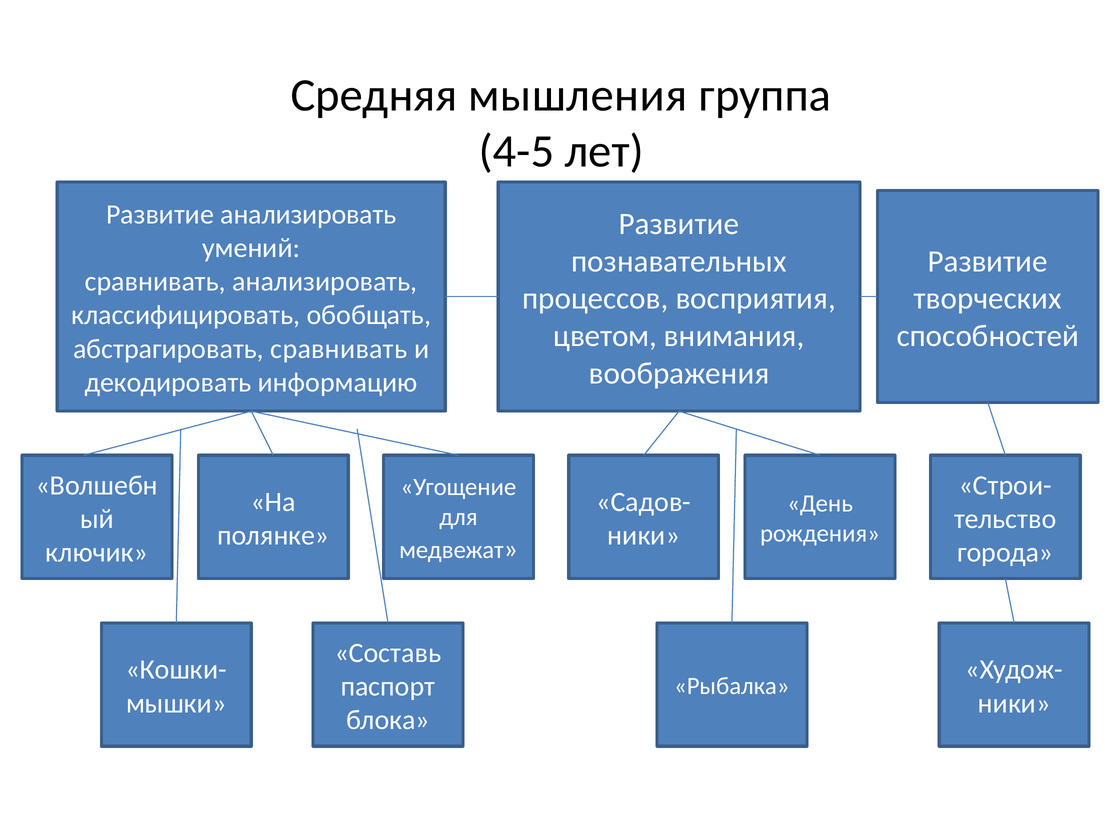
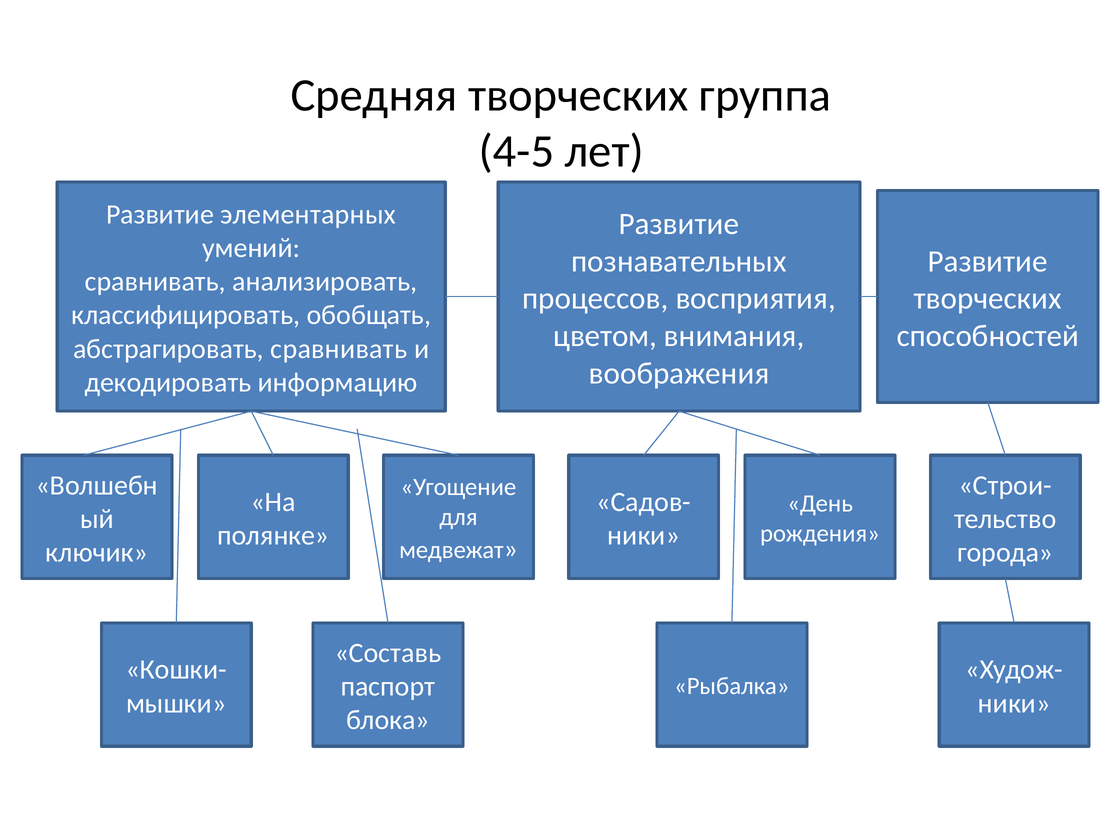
Средняя мышления: мышления -> творческих
Развитие анализировать: анализировать -> элементарных
